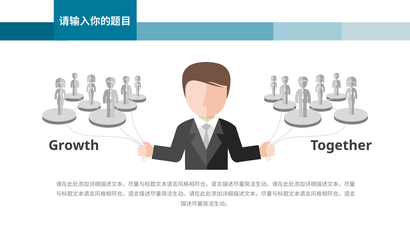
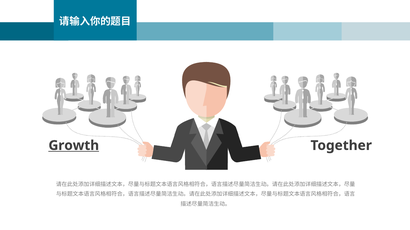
Growth underline: none -> present
